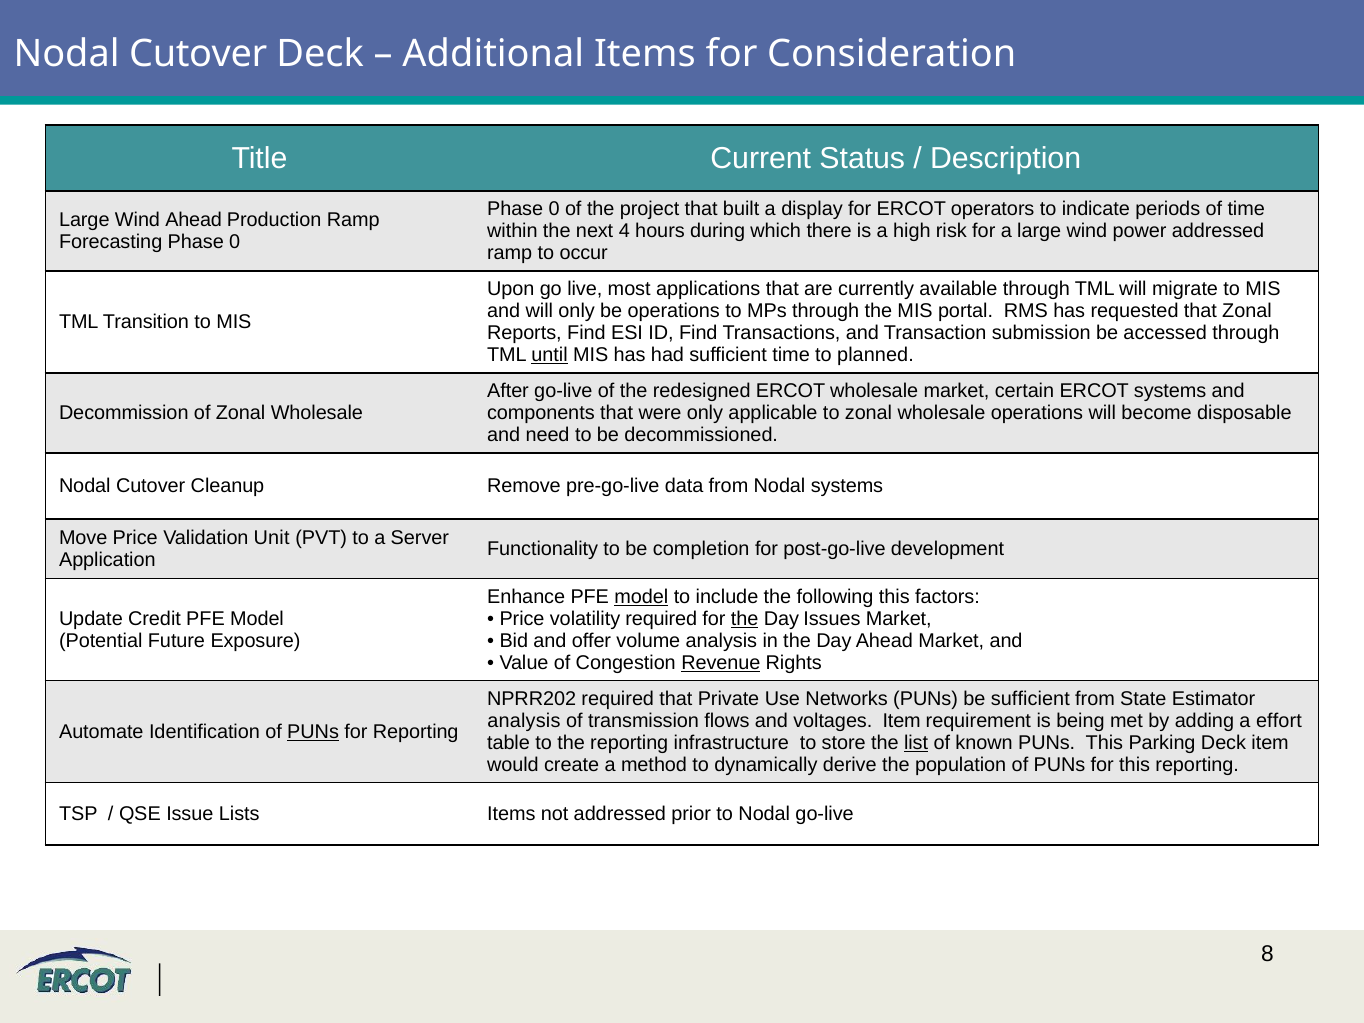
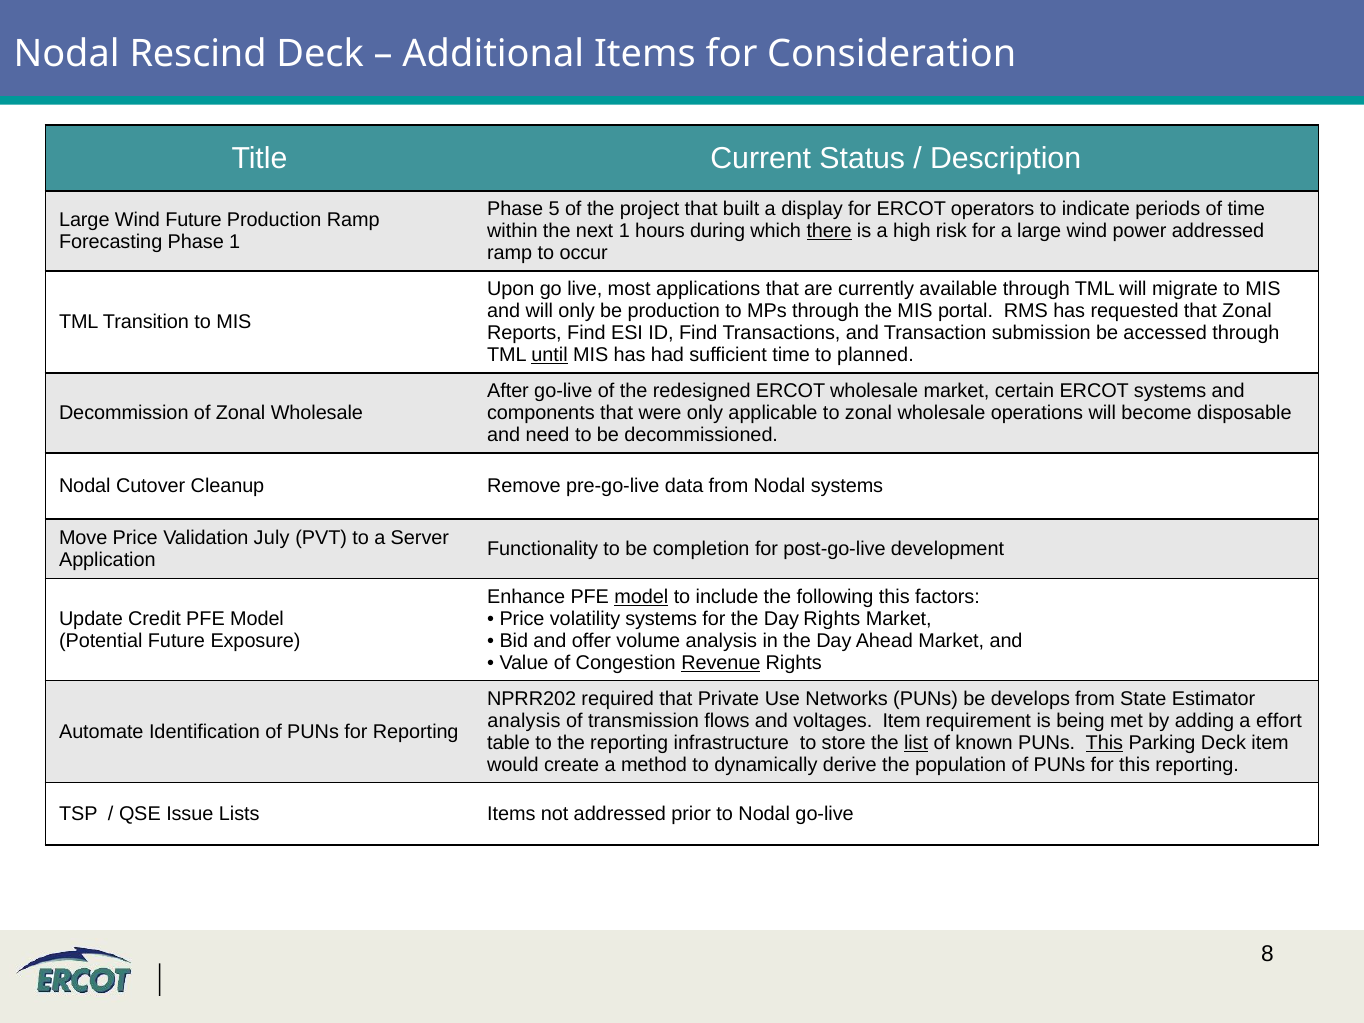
Cutover at (198, 54): Cutover -> Rescind
0 at (554, 209): 0 -> 5
Wind Ahead: Ahead -> Future
next 4: 4 -> 1
there underline: none -> present
Forecasting Phase 0: 0 -> 1
be operations: operations -> production
Unit: Unit -> July
volatility required: required -> systems
the at (745, 619) underline: present -> none
Day Issues: Issues -> Rights
be sufficient: sufficient -> develops
PUNs at (313, 732) underline: present -> none
This at (1104, 743) underline: none -> present
